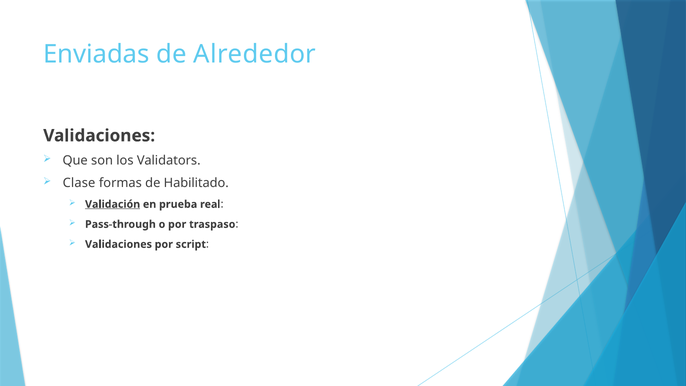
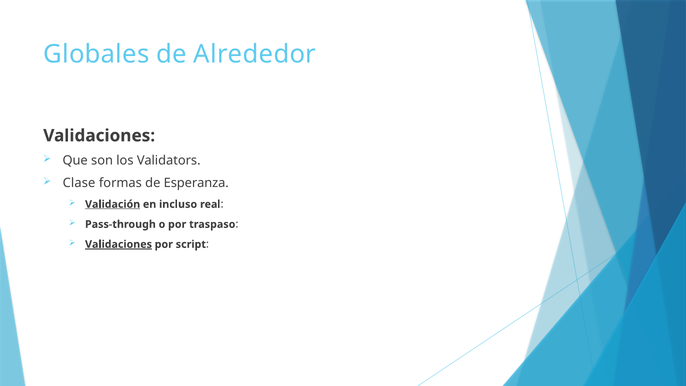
Enviadas: Enviadas -> Globales
Habilitado: Habilitado -> Esperanza
prueba: prueba -> incluso
Validaciones at (119, 244) underline: none -> present
